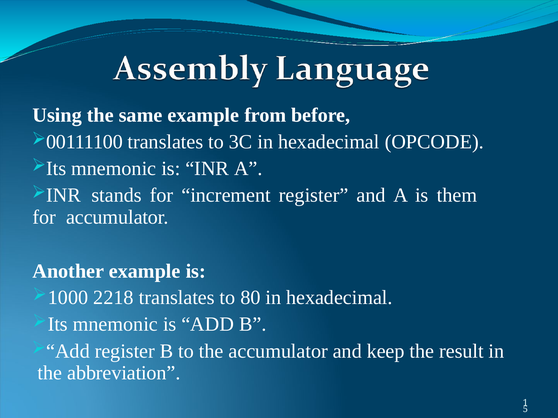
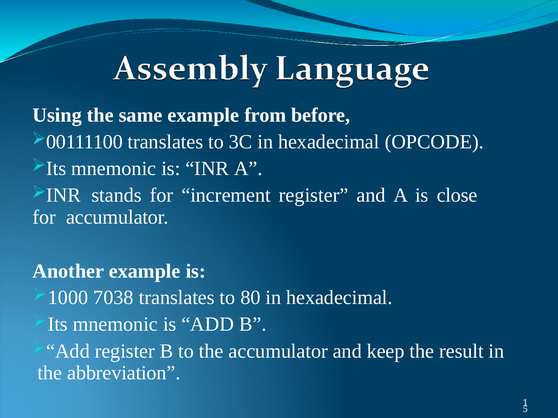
them: them -> close
2218: 2218 -> 7038
